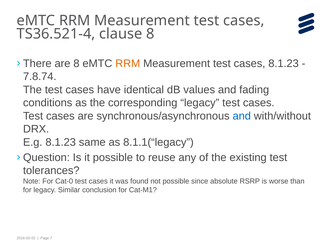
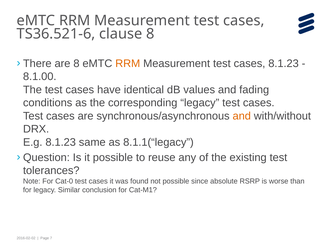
TS36.521-4: TS36.521-4 -> TS36.521-6
7.8.74: 7.8.74 -> 8.1.00
and at (242, 116) colour: blue -> orange
